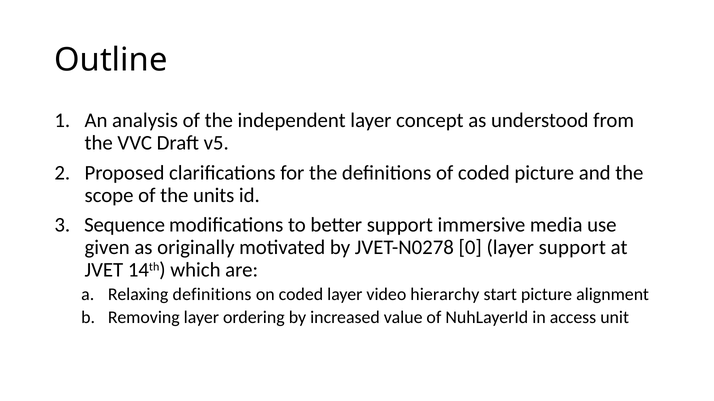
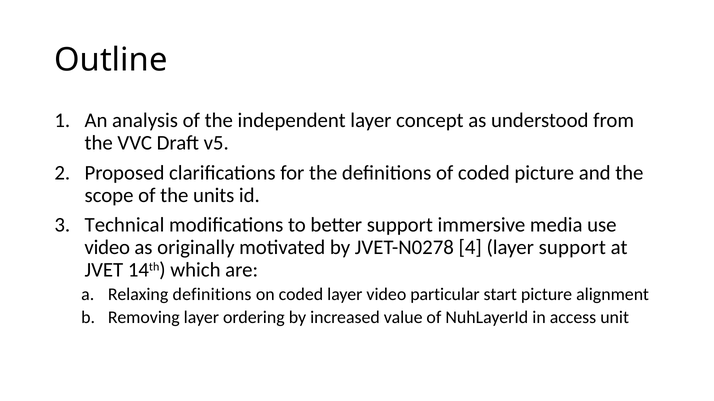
Sequence: Sequence -> Technical
given at (107, 248): given -> video
0: 0 -> 4
hierarchy: hierarchy -> particular
